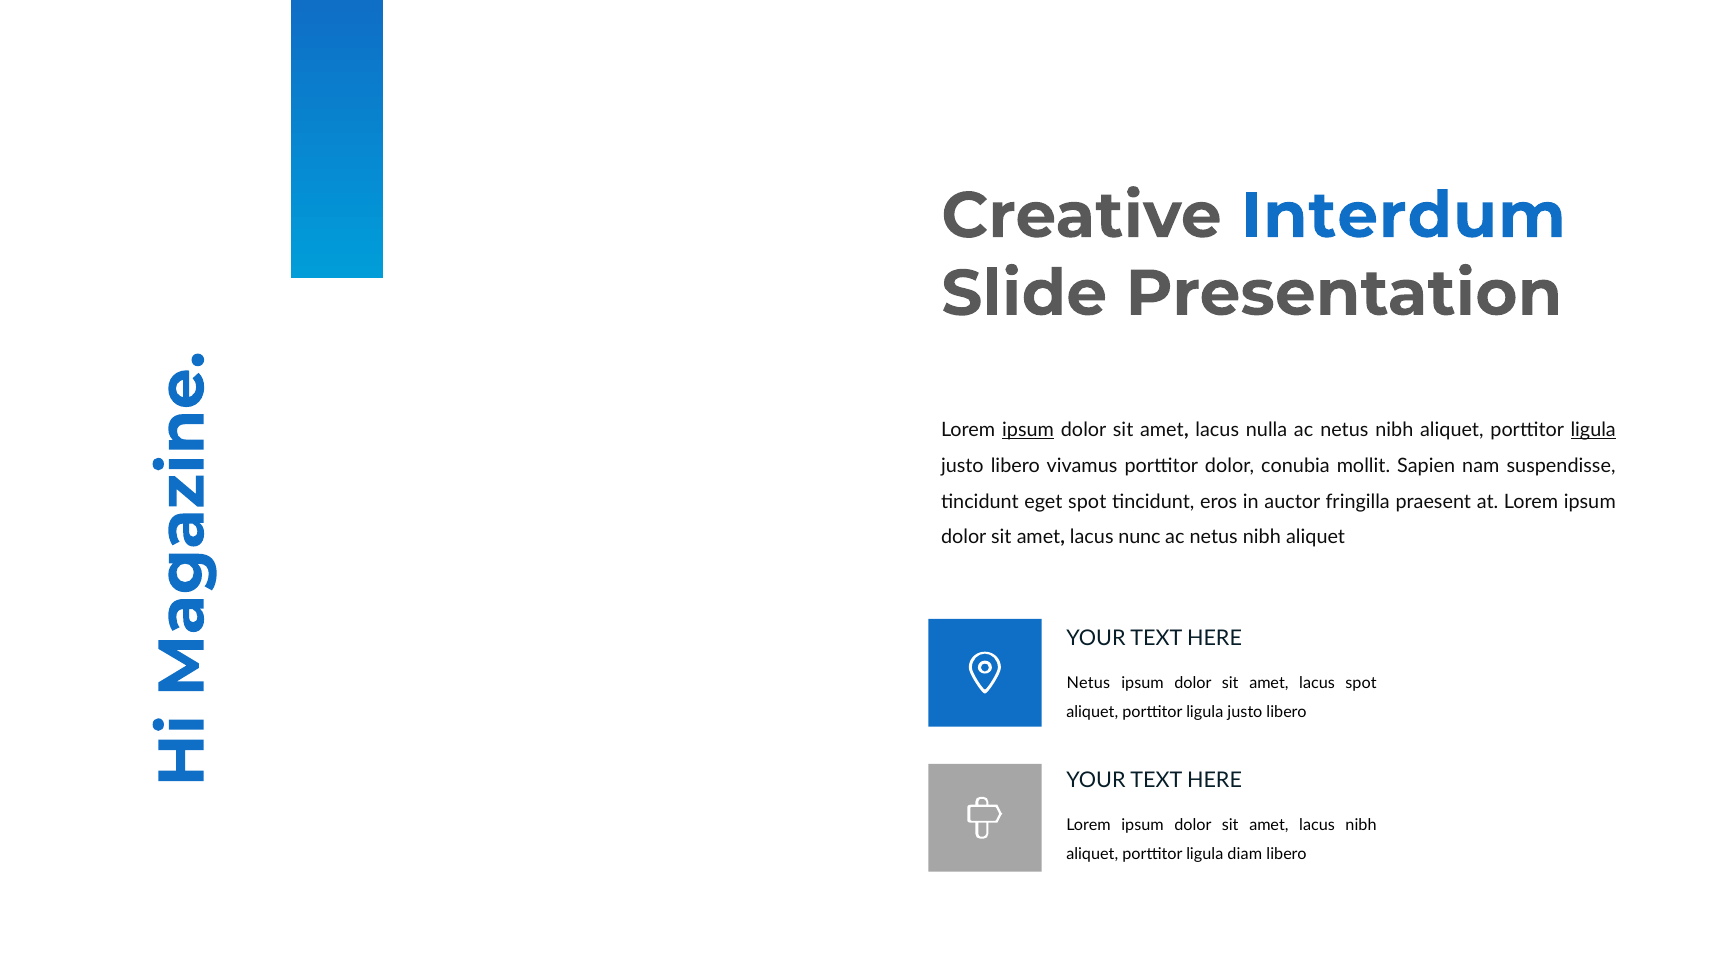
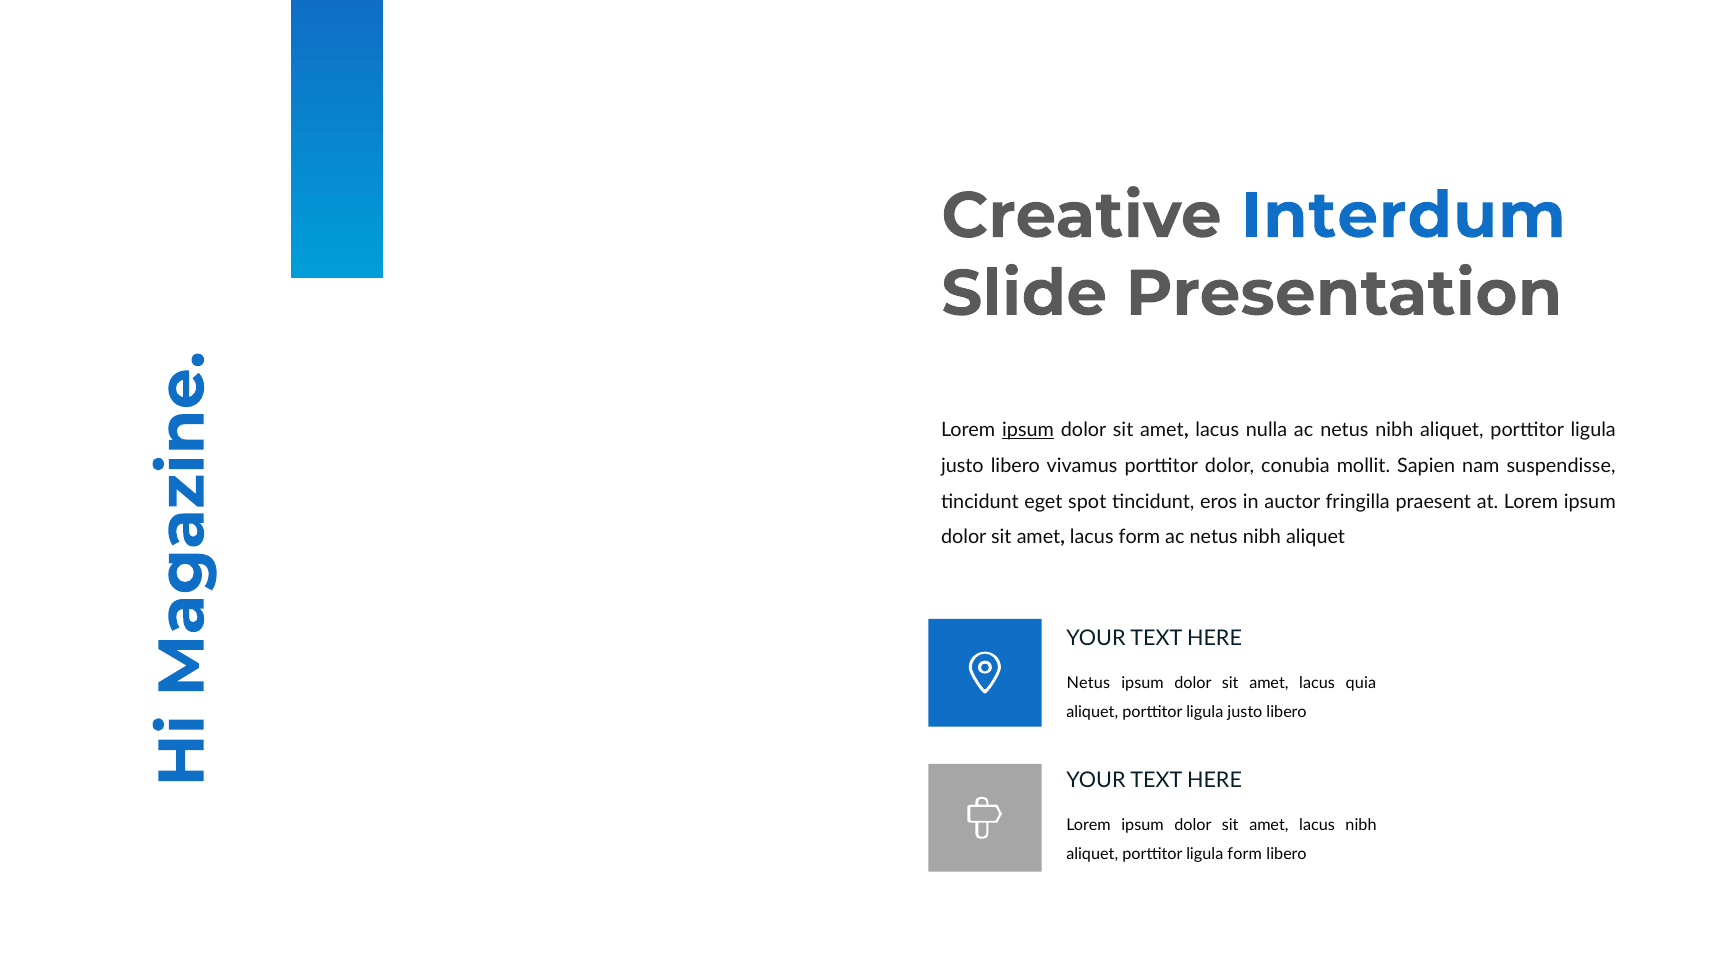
ligula at (1593, 430) underline: present -> none
lacus nunc: nunc -> form
lacus spot: spot -> quia
ligula diam: diam -> form
